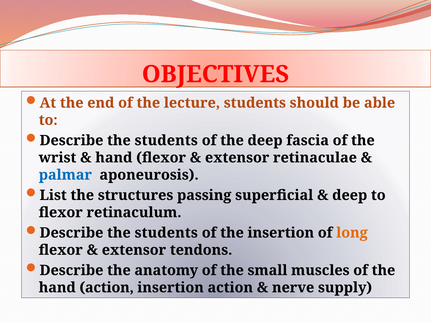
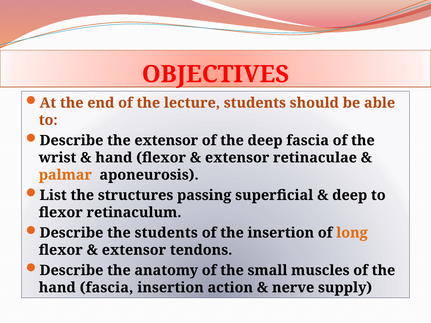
students at (166, 141): students -> extensor
palmar colour: blue -> orange
hand action: action -> fascia
